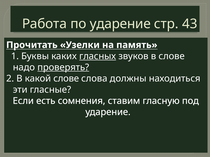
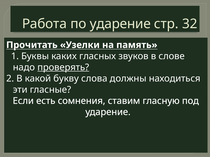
43: 43 -> 32
гласных underline: present -> none
какой слове: слове -> букву
